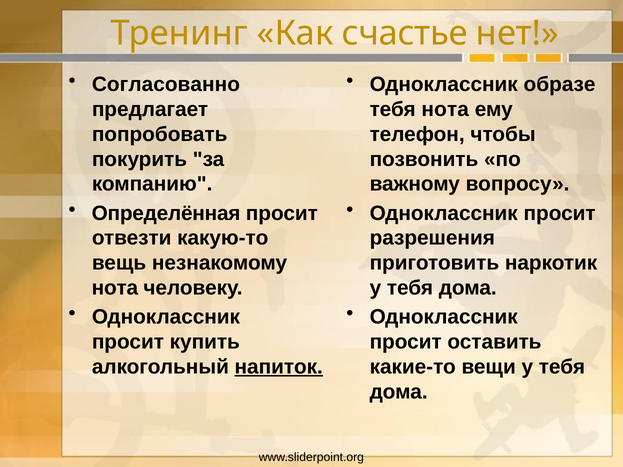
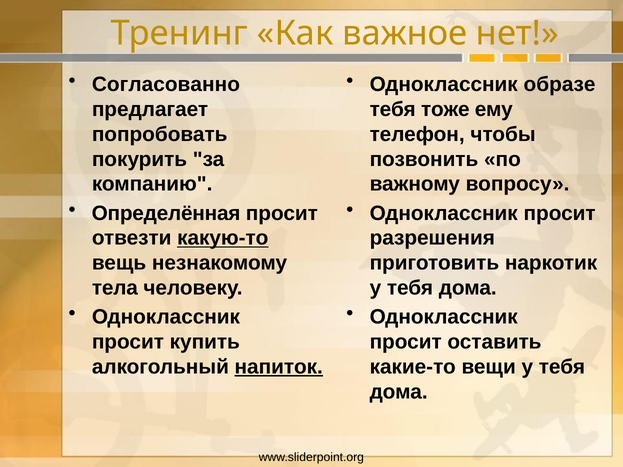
счастье: счастье -> важное
тебя нота: нота -> тоже
какую-то underline: none -> present
нота at (115, 288): нота -> тела
